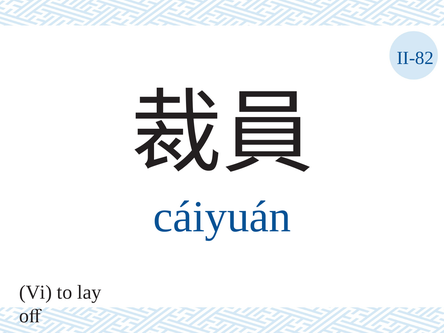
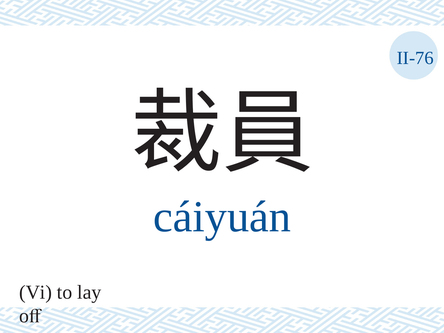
II-82: II-82 -> II-76
